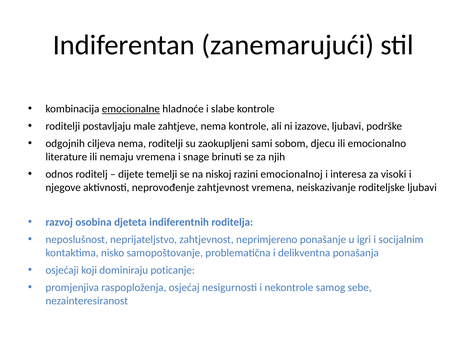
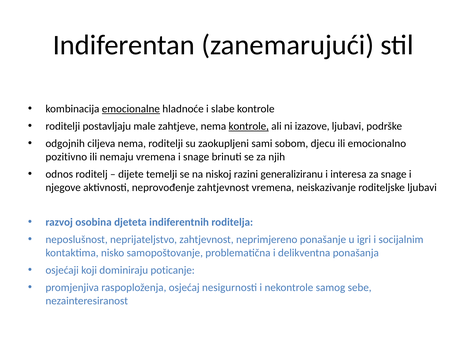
kontrole at (249, 126) underline: none -> present
literature: literature -> pozitivno
emocionalnoj: emocionalnoj -> generaliziranu
za visoki: visoki -> snage
